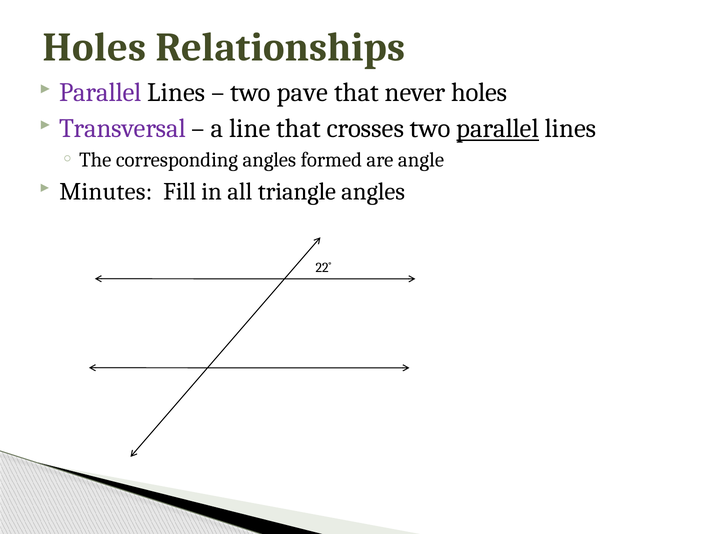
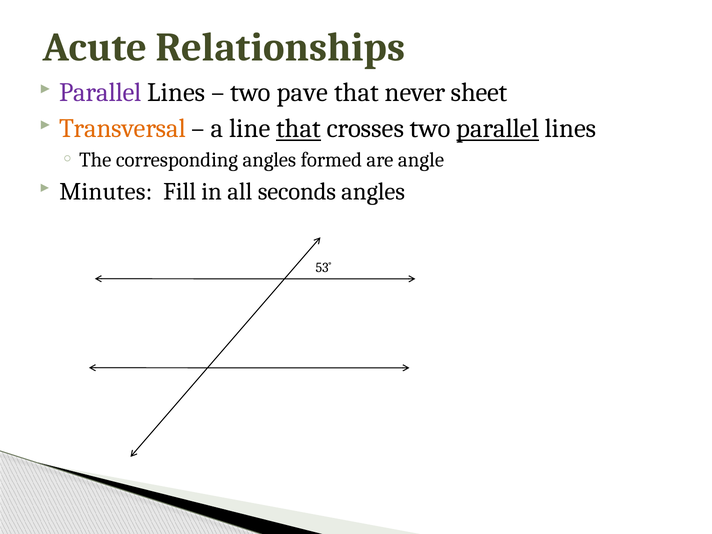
Holes at (95, 47): Holes -> Acute
never holes: holes -> sheet
Transversal colour: purple -> orange
that at (299, 129) underline: none -> present
triangle: triangle -> seconds
22˚: 22˚ -> 53˚
